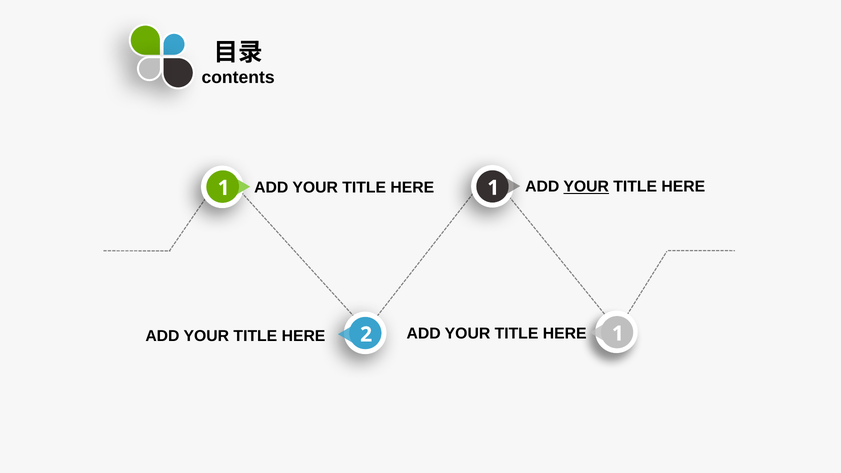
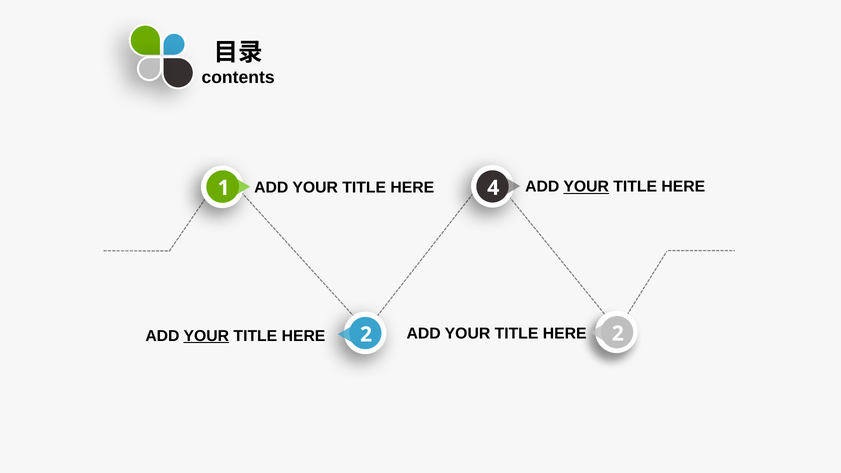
1 at (493, 188): 1 -> 4
YOUR at (206, 336) underline: none -> present
1 at (618, 334): 1 -> 2
